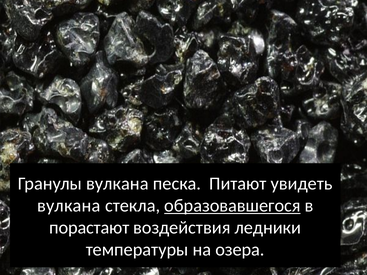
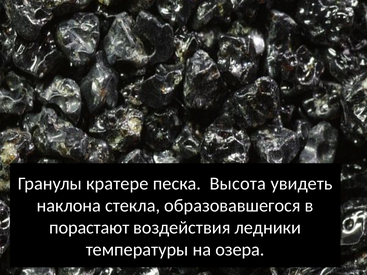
Гранулы вулкана: вулкана -> кратере
Питают: Питают -> Высота
вулкана at (69, 206): вулкана -> наклона
образовавшегося underline: present -> none
